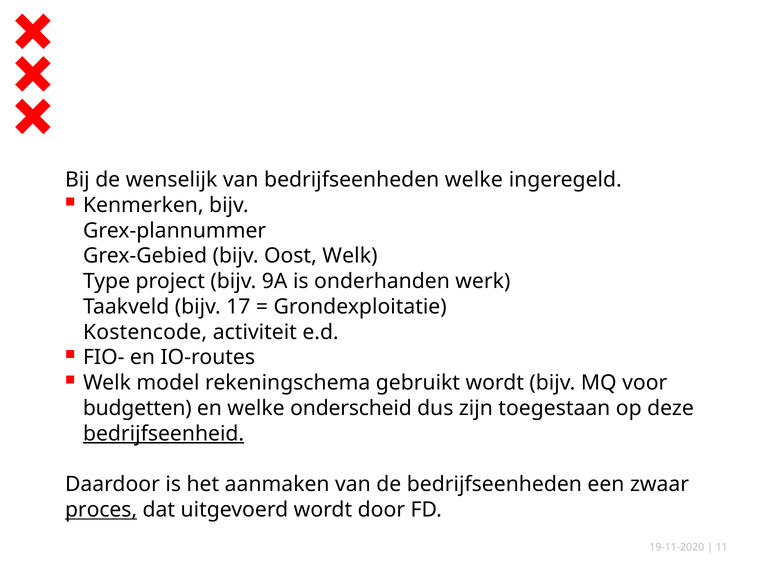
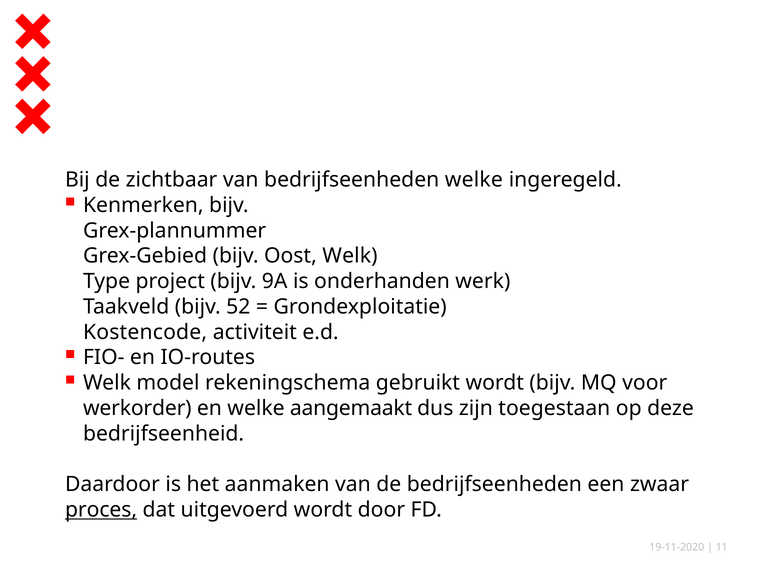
wenselijk: wenselijk -> zichtbaar
17: 17 -> 52
budgetten: budgetten -> werkorder
onderscheid: onderscheid -> aangemaakt
bedrijfseenheid underline: present -> none
